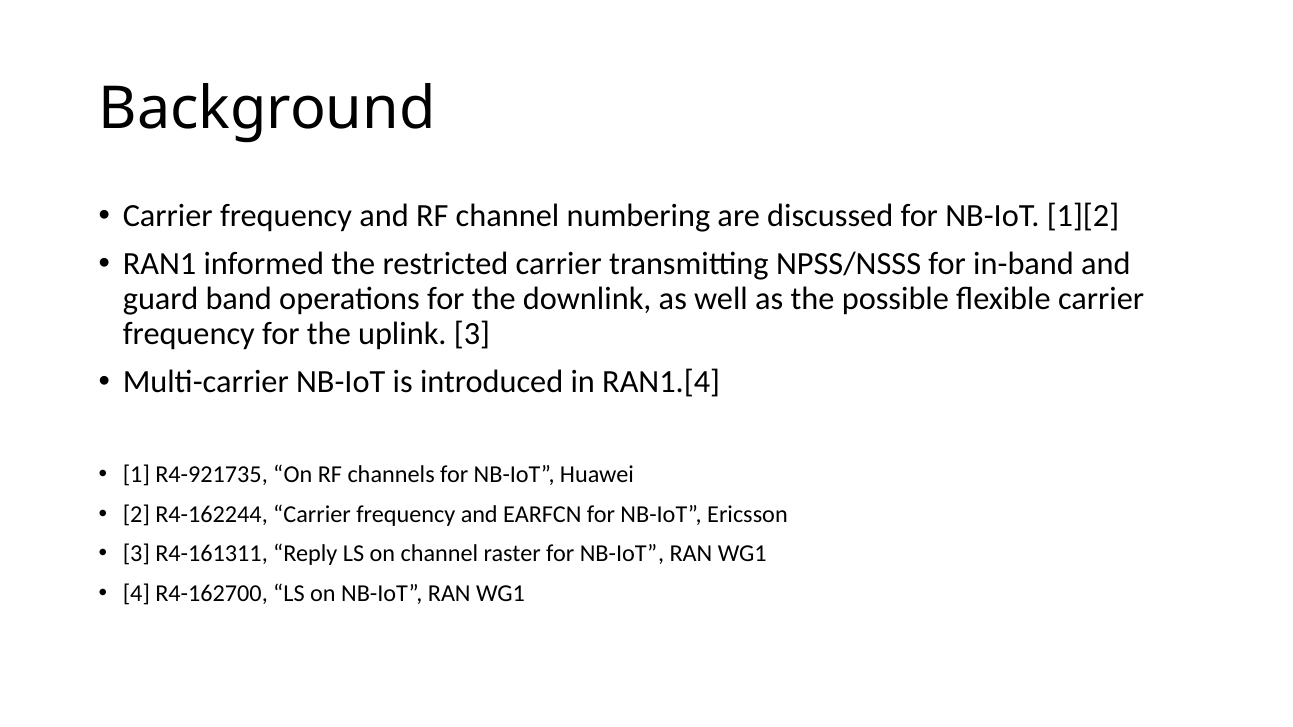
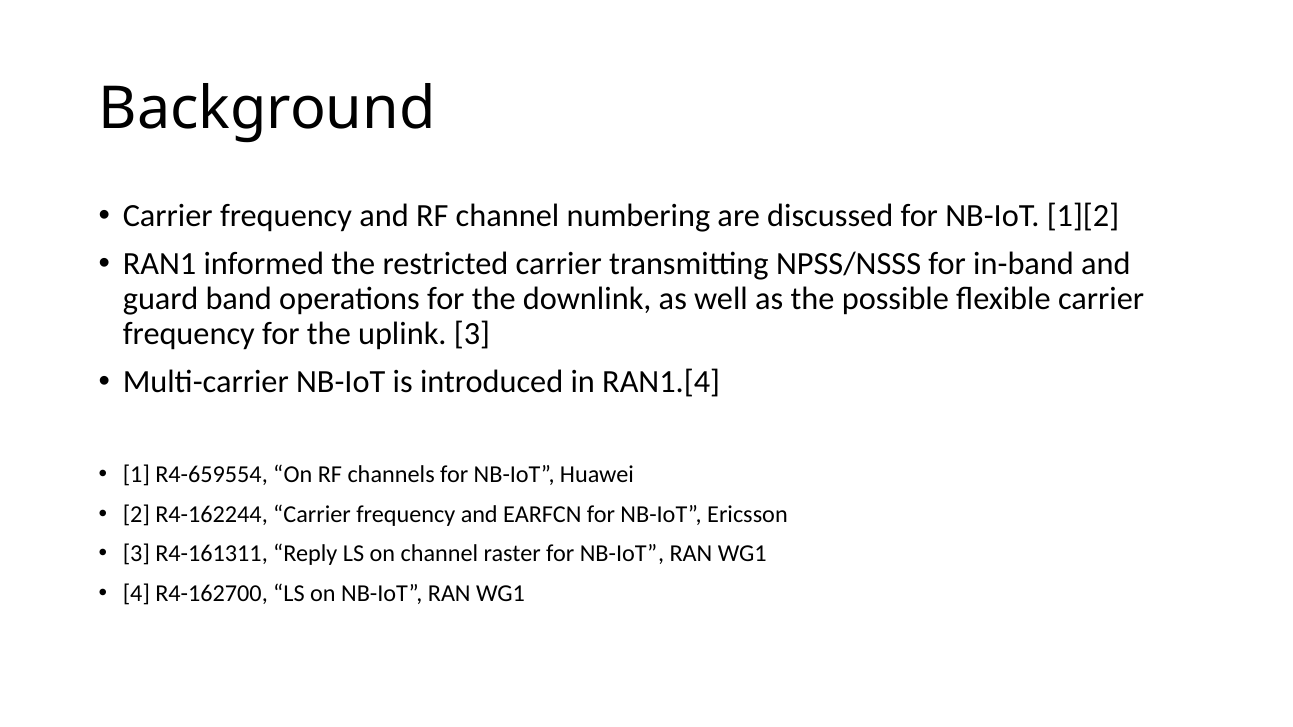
R4-921735: R4-921735 -> R4-659554
